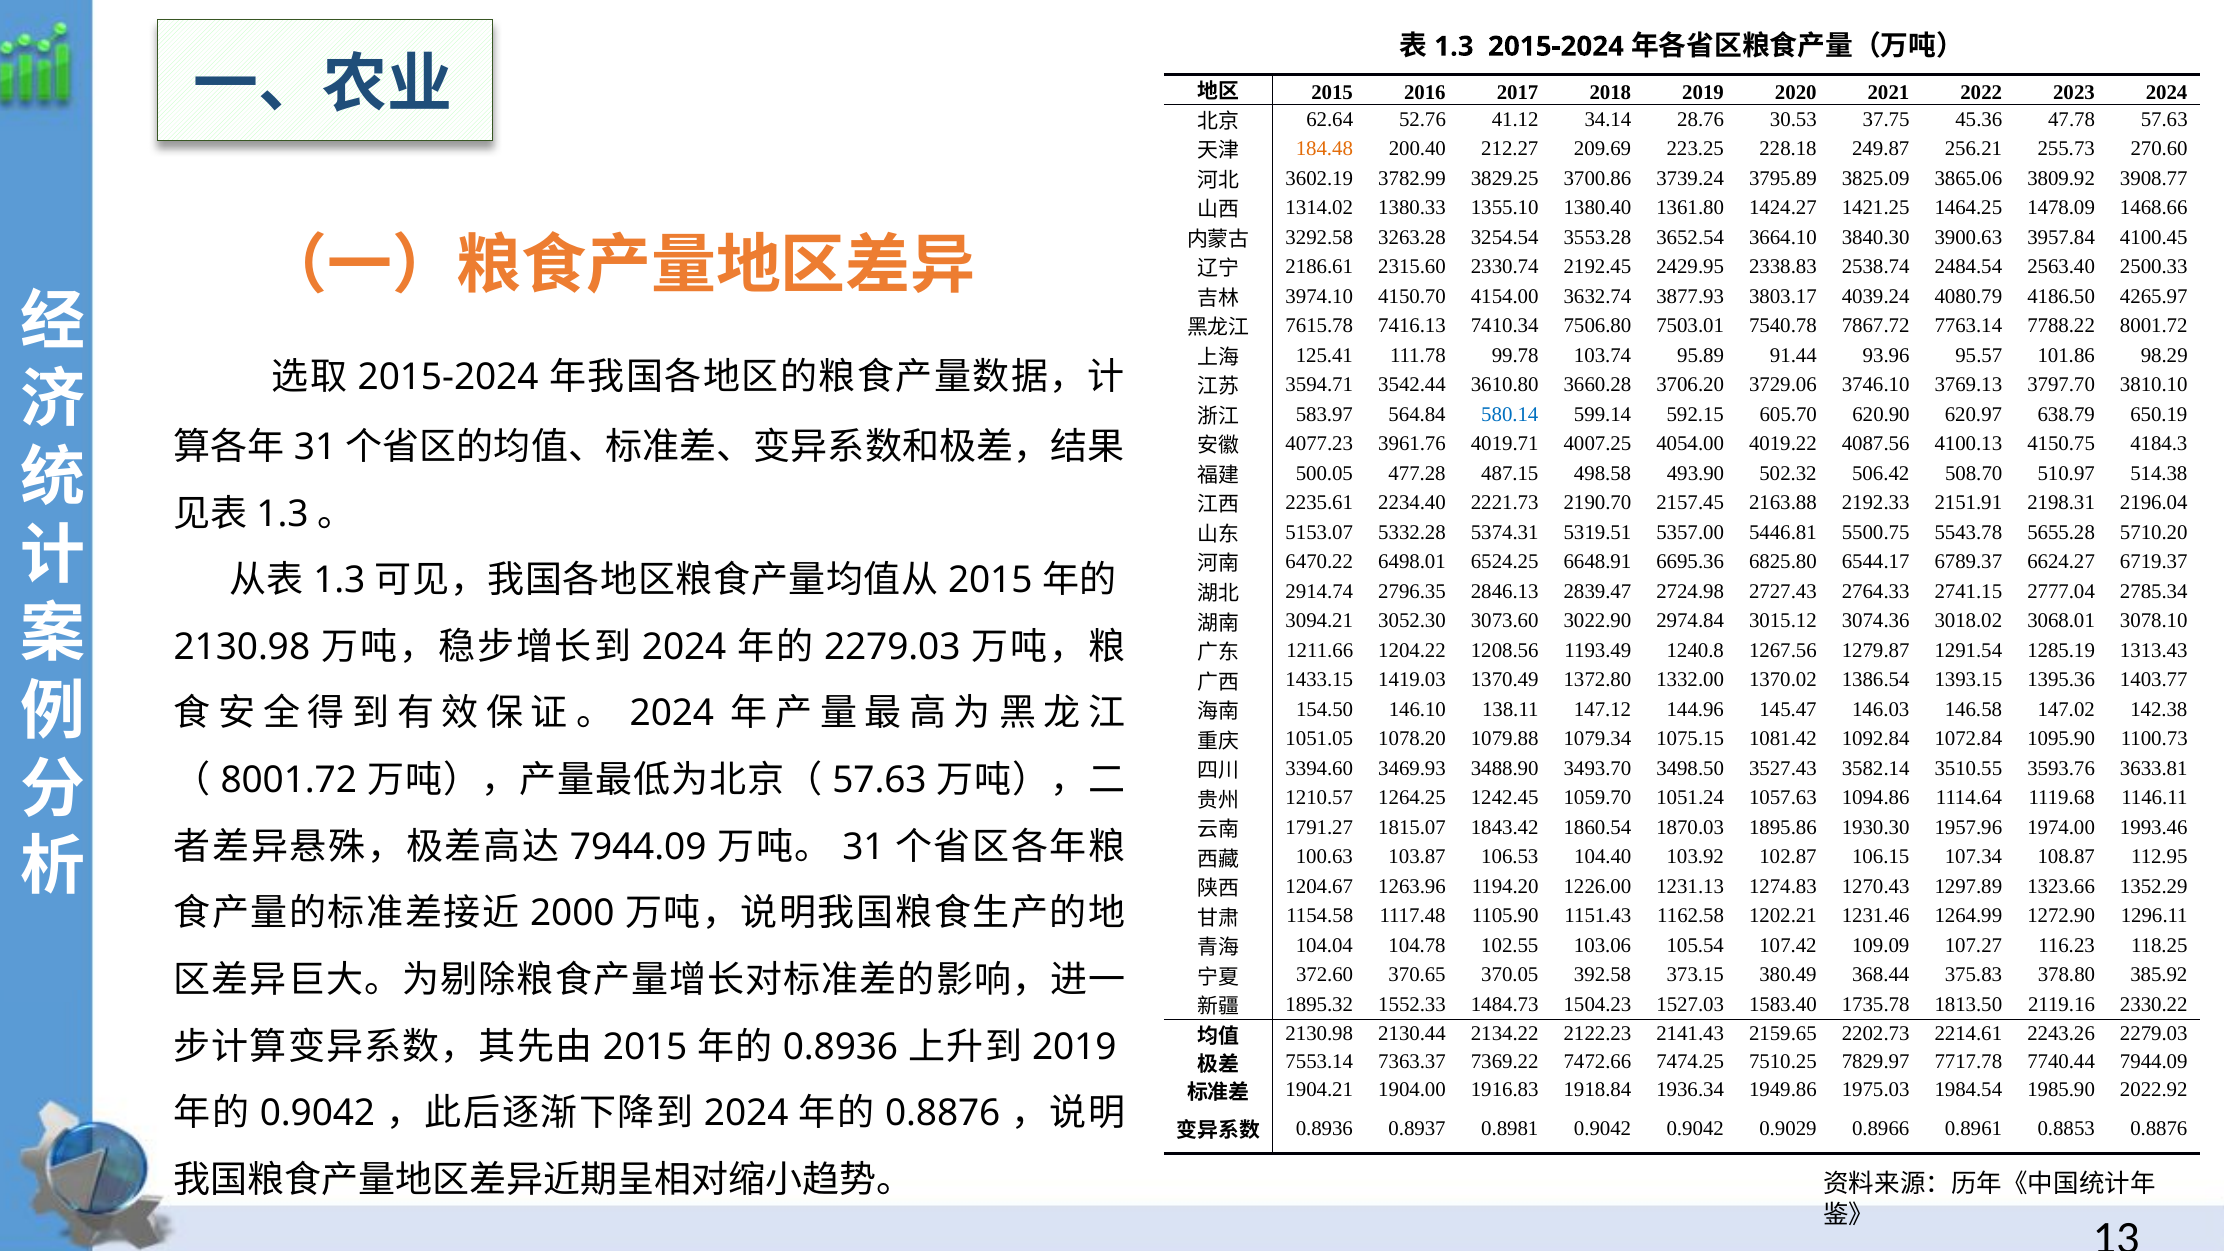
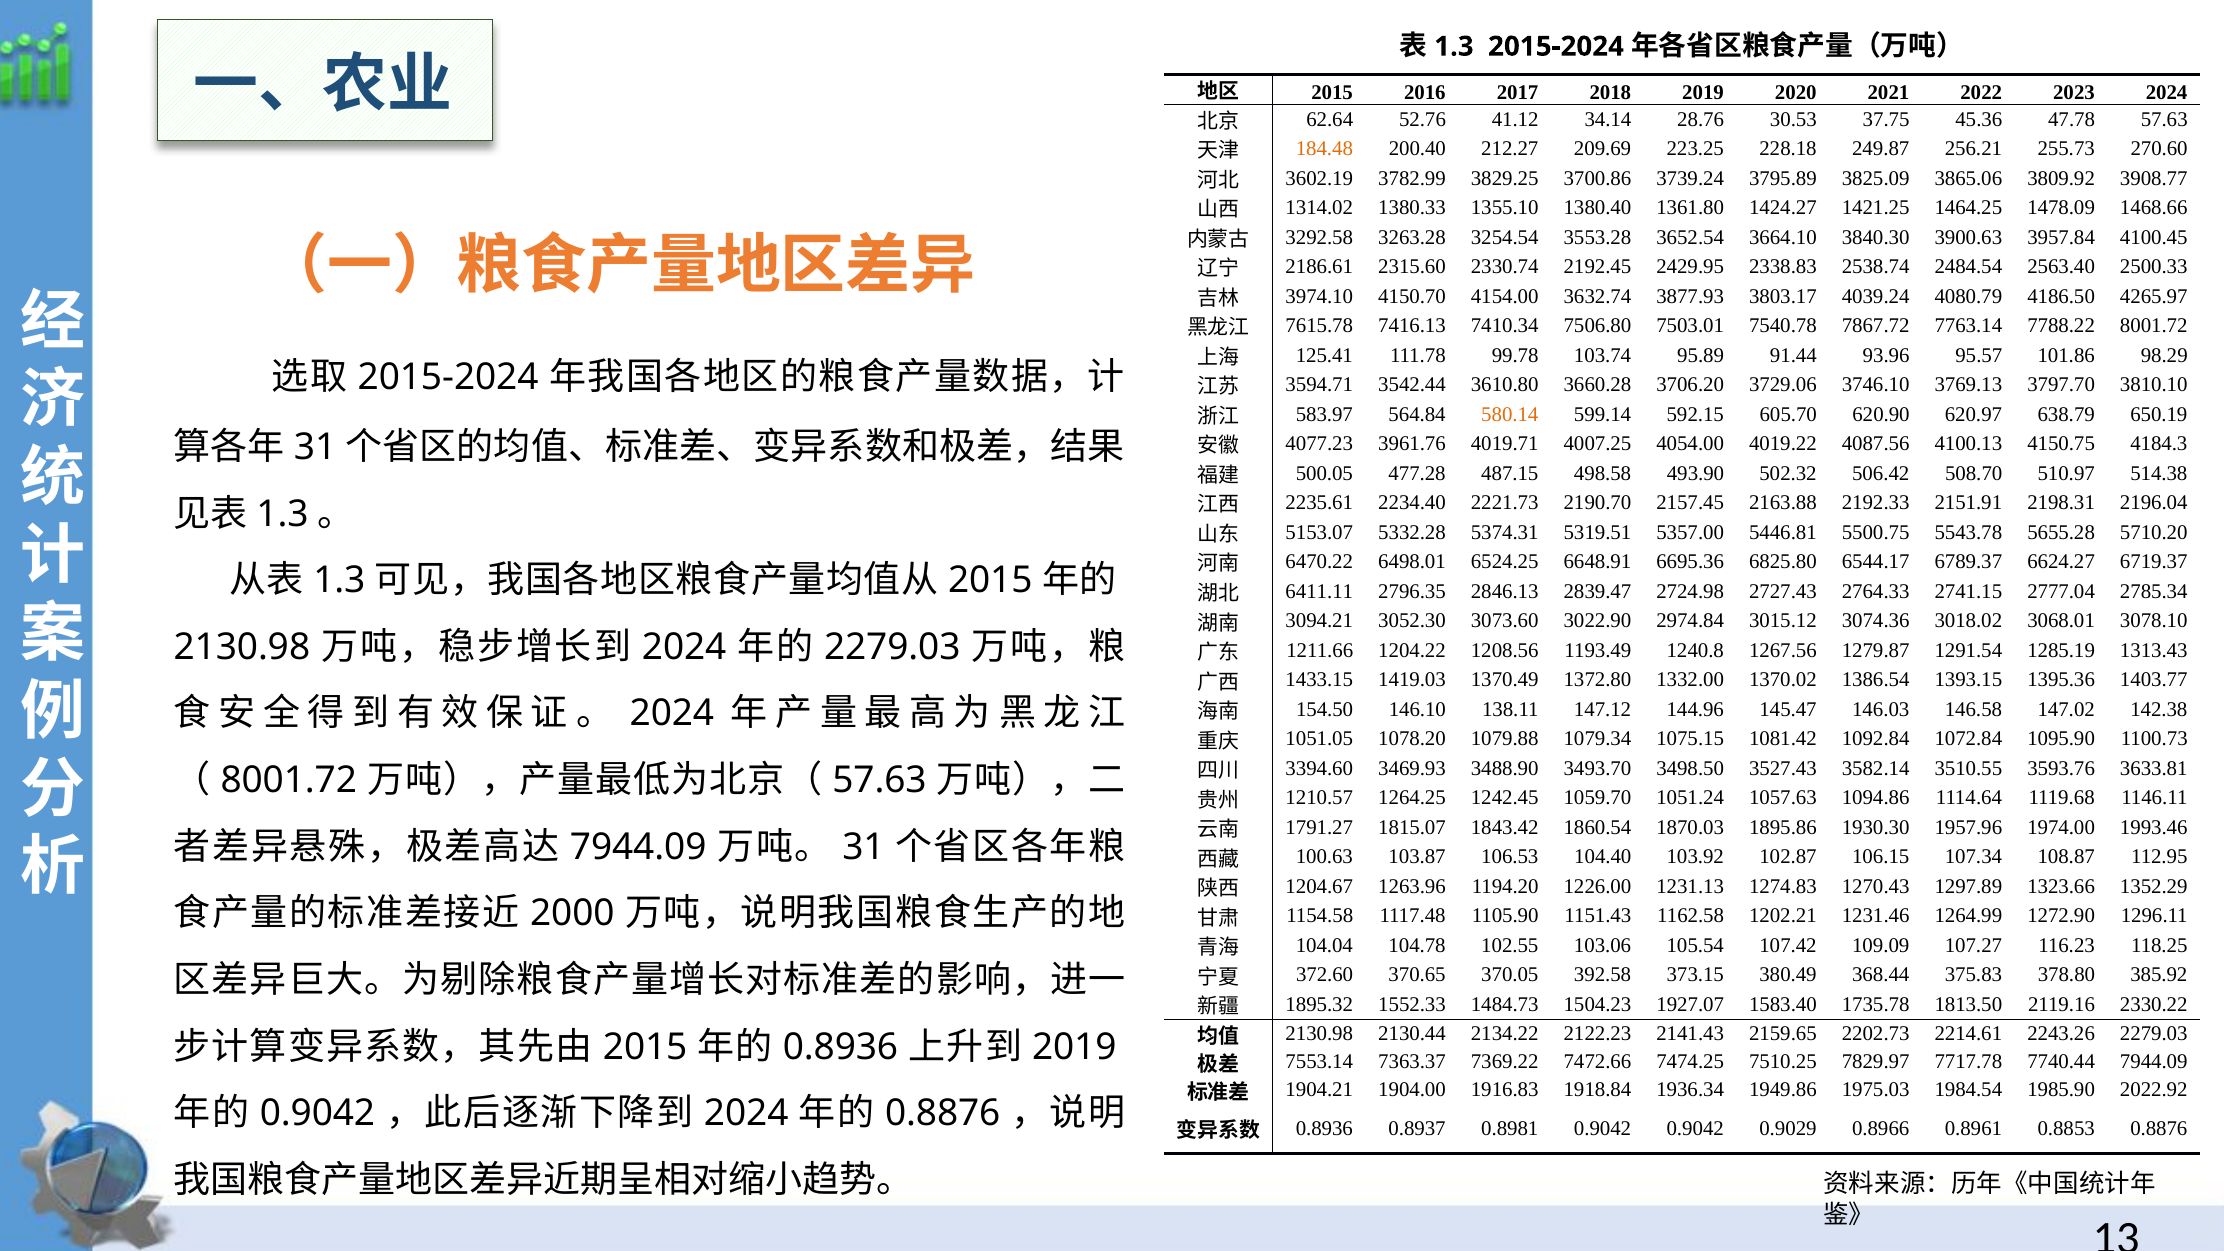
580.14 colour: blue -> orange
2914.74: 2914.74 -> 6411.11
1527.03: 1527.03 -> 1927.07
